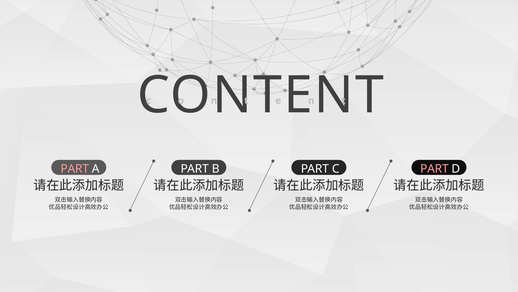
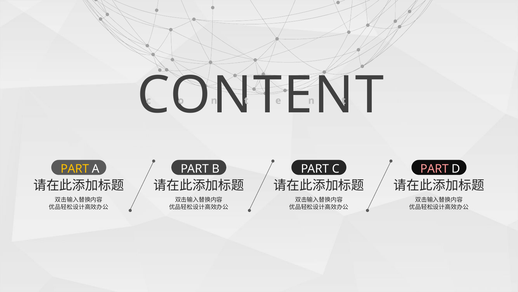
PART at (75, 169) colour: pink -> yellow
